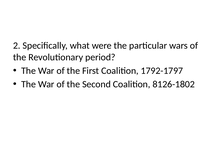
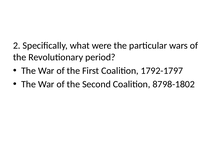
8126-1802: 8126-1802 -> 8798-1802
